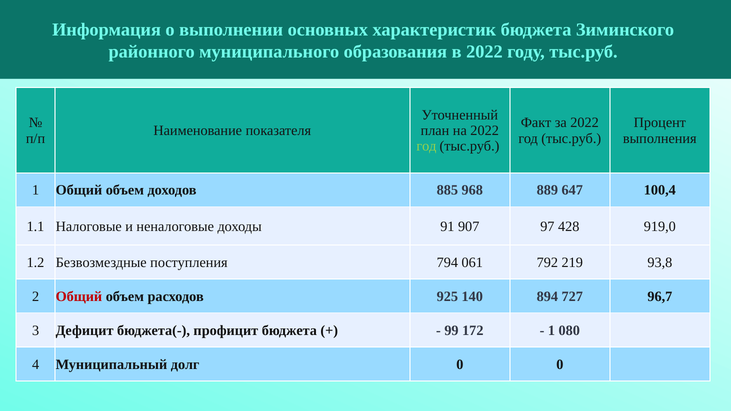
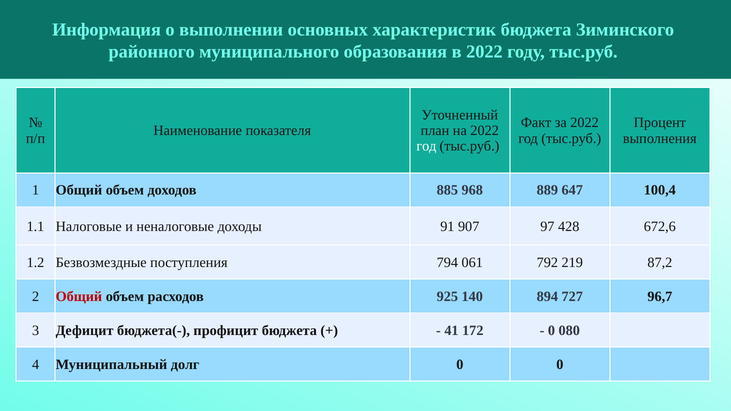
год at (426, 146) colour: light green -> white
919,0: 919,0 -> 672,6
93,8: 93,8 -> 87,2
99: 99 -> 41
1 at (552, 331): 1 -> 0
